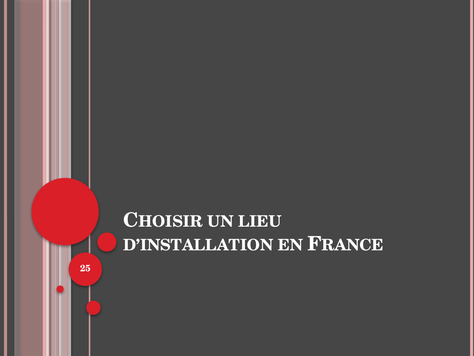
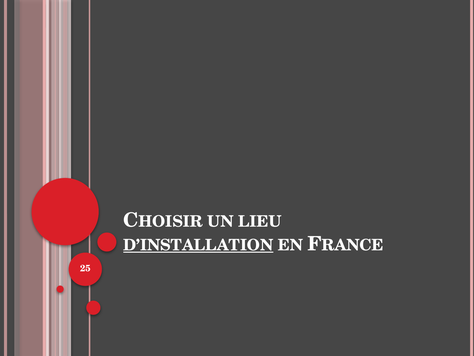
D’INSTALLATION underline: none -> present
